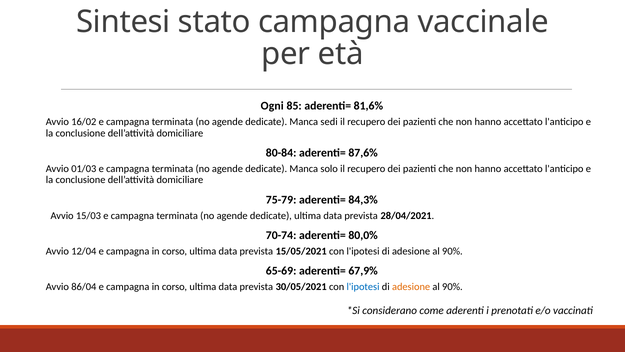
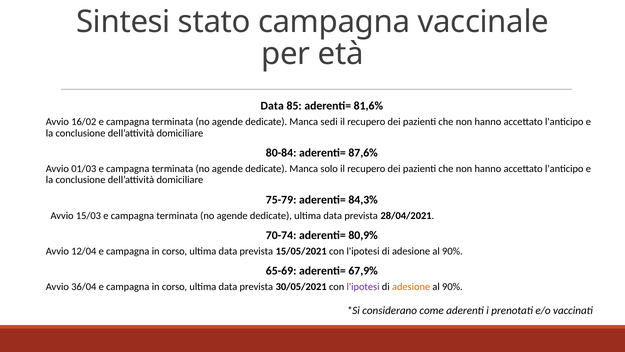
Ogni at (272, 106): Ogni -> Data
80,0%: 80,0% -> 80,9%
86/04: 86/04 -> 36/04
l'ipotesi at (363, 287) colour: blue -> purple
